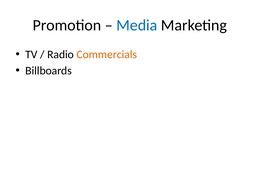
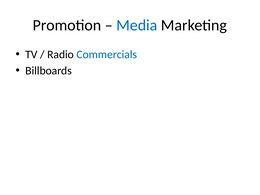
Commercials colour: orange -> blue
